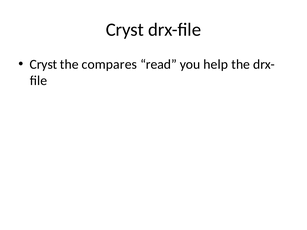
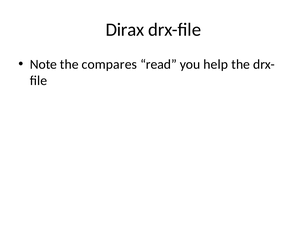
Cryst at (125, 30): Cryst -> Dirax
Cryst at (44, 64): Cryst -> Note
